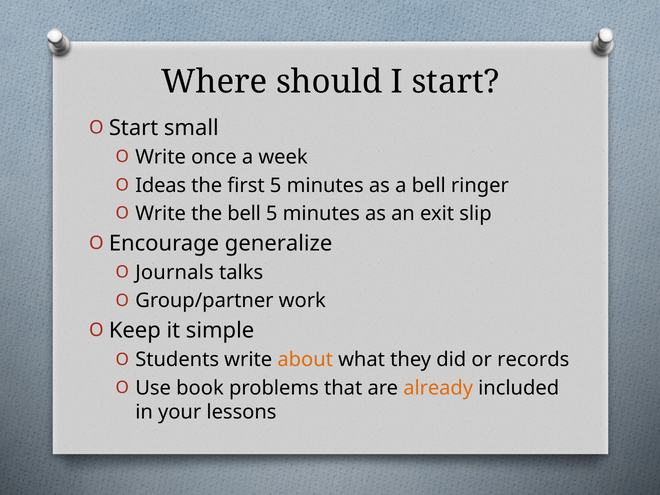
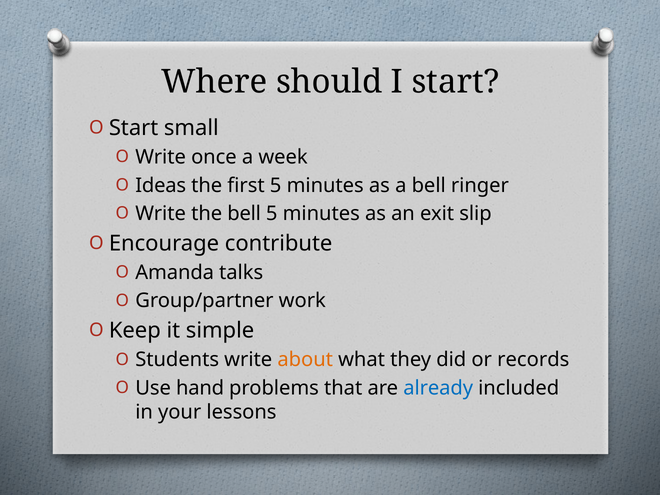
generalize: generalize -> contribute
Journals: Journals -> Amanda
book: book -> hand
already colour: orange -> blue
